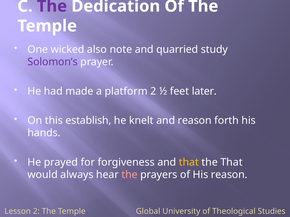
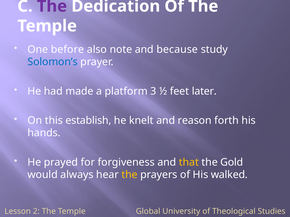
wicked: wicked -> before
quarried: quarried -> because
Solomon’s colour: purple -> blue
platform 2: 2 -> 3
the That: That -> Gold
the at (130, 175) colour: pink -> yellow
His reason: reason -> walked
